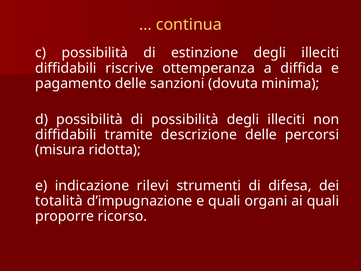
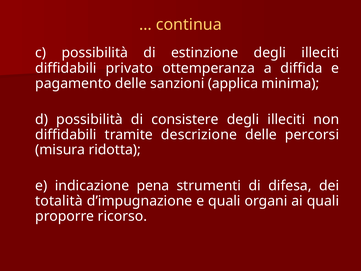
riscrive: riscrive -> privato
dovuta: dovuta -> applica
di possibilità: possibilità -> consistere
rilevi: rilevi -> pena
